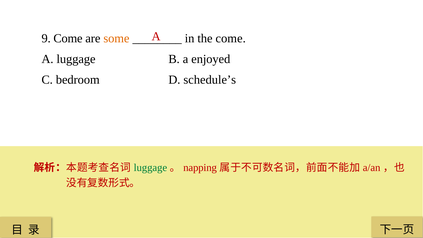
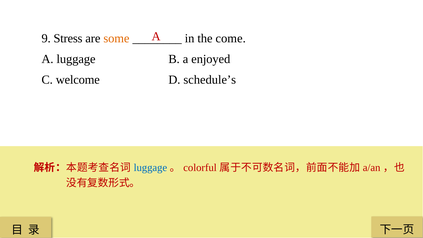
9 Come: Come -> Stress
bedroom: bedroom -> welcome
luggage at (150, 168) colour: green -> blue
napping: napping -> colorful
